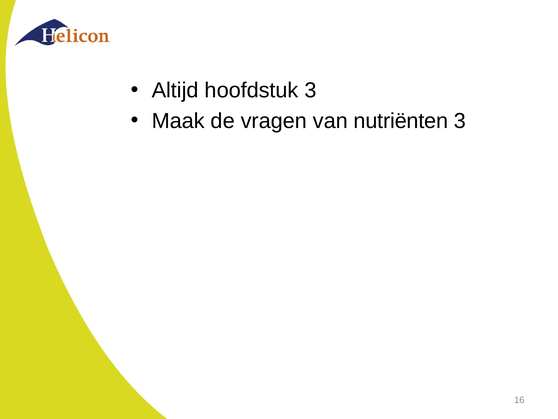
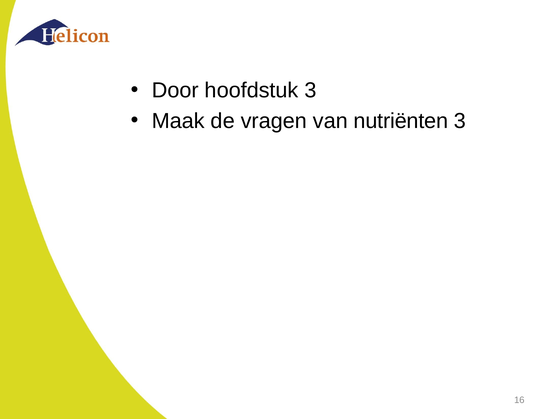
Altijd: Altijd -> Door
